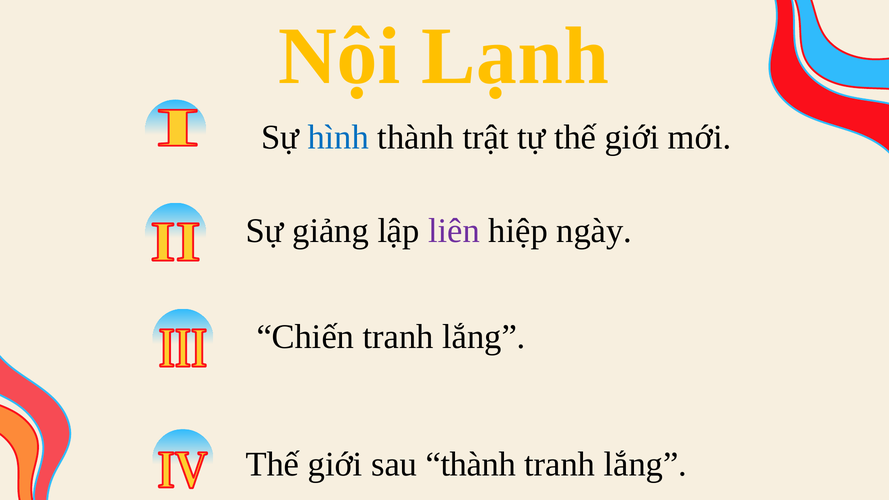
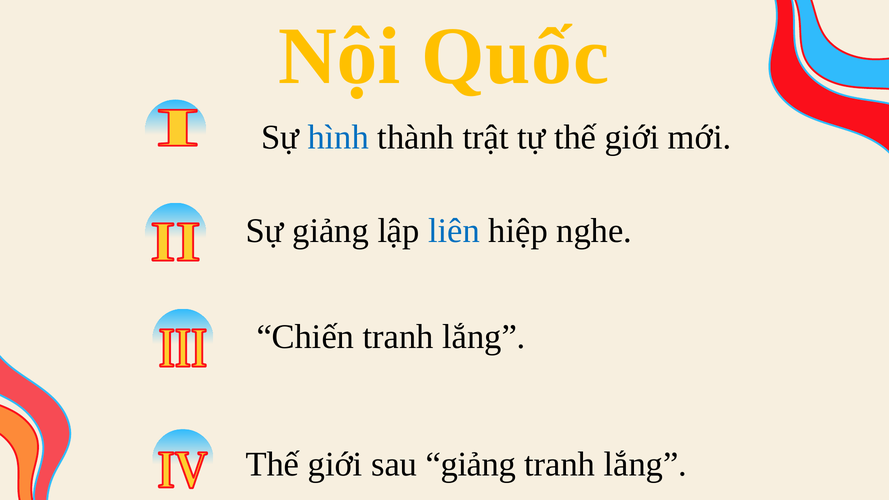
Lạnh: Lạnh -> Quốc
liên colour: purple -> blue
ngày: ngày -> nghe
sau thành: thành -> giảng
